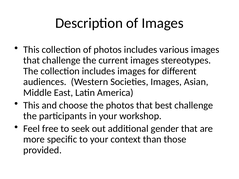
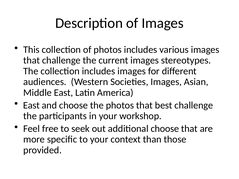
This at (31, 105): This -> East
additional gender: gender -> choose
